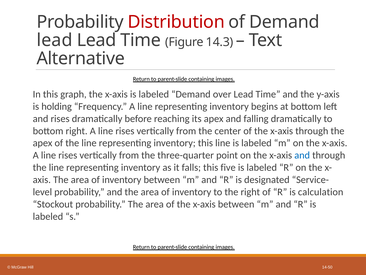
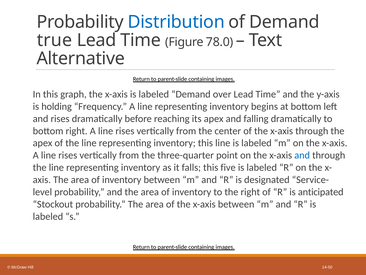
Distribution colour: red -> blue
lead at (55, 40): lead -> true
14.3: 14.3 -> 78.0
calculation: calculation -> anticipated
